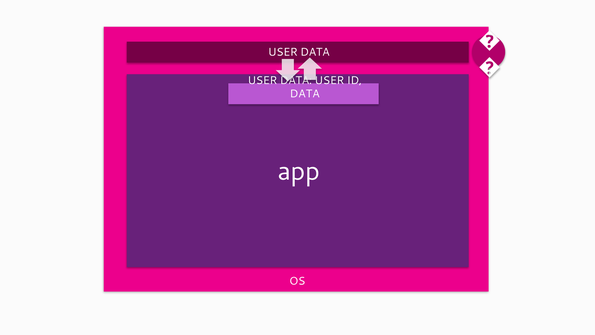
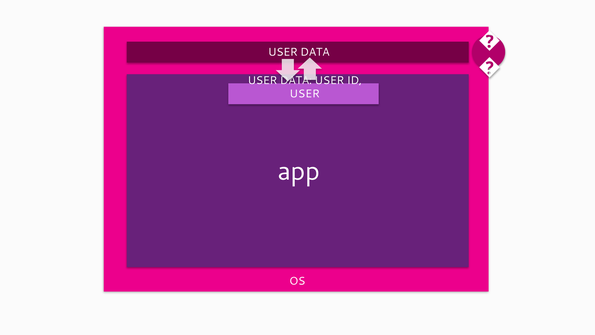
DATA at (305, 94): DATA -> USER
